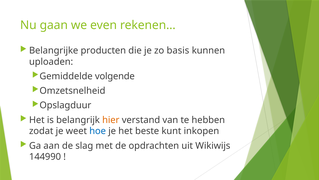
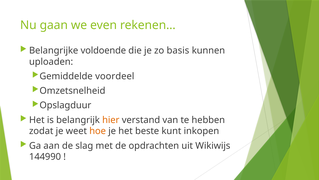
producten: producten -> voldoende
volgende: volgende -> voordeel
hoe colour: blue -> orange
